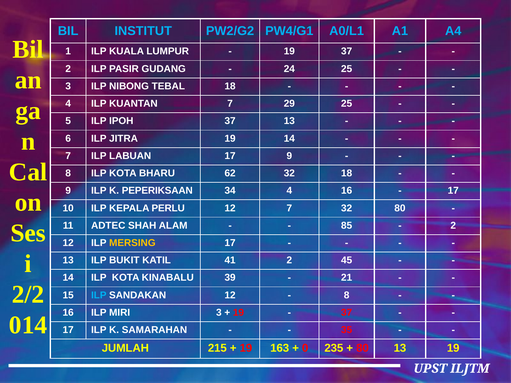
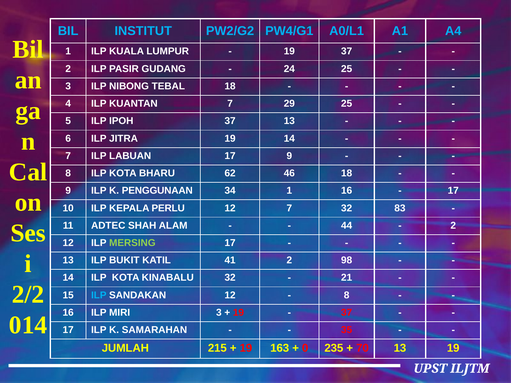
62 32: 32 -> 46
PEPERIKSAAN: PEPERIKSAAN -> PENGGUNAAN
34 4: 4 -> 1
32 80: 80 -> 83
85: 85 -> 44
MERSING colour: yellow -> light green
45: 45 -> 98
KINABALU 39: 39 -> 32
80 at (363, 348): 80 -> 70
